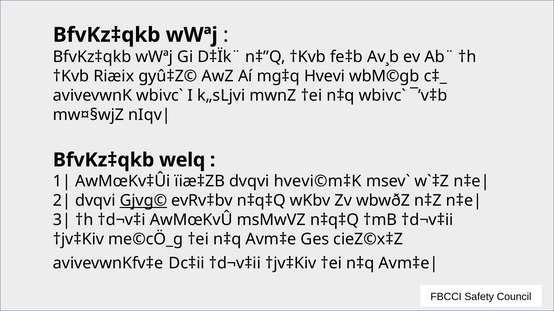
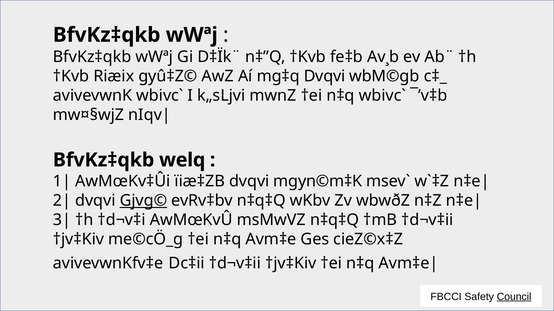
mg‡q Hvevi: Hvevi -> Dvqvi
hvevi©m‡K: hvevi©m‡K -> mgyn©m‡K
Council underline: none -> present
